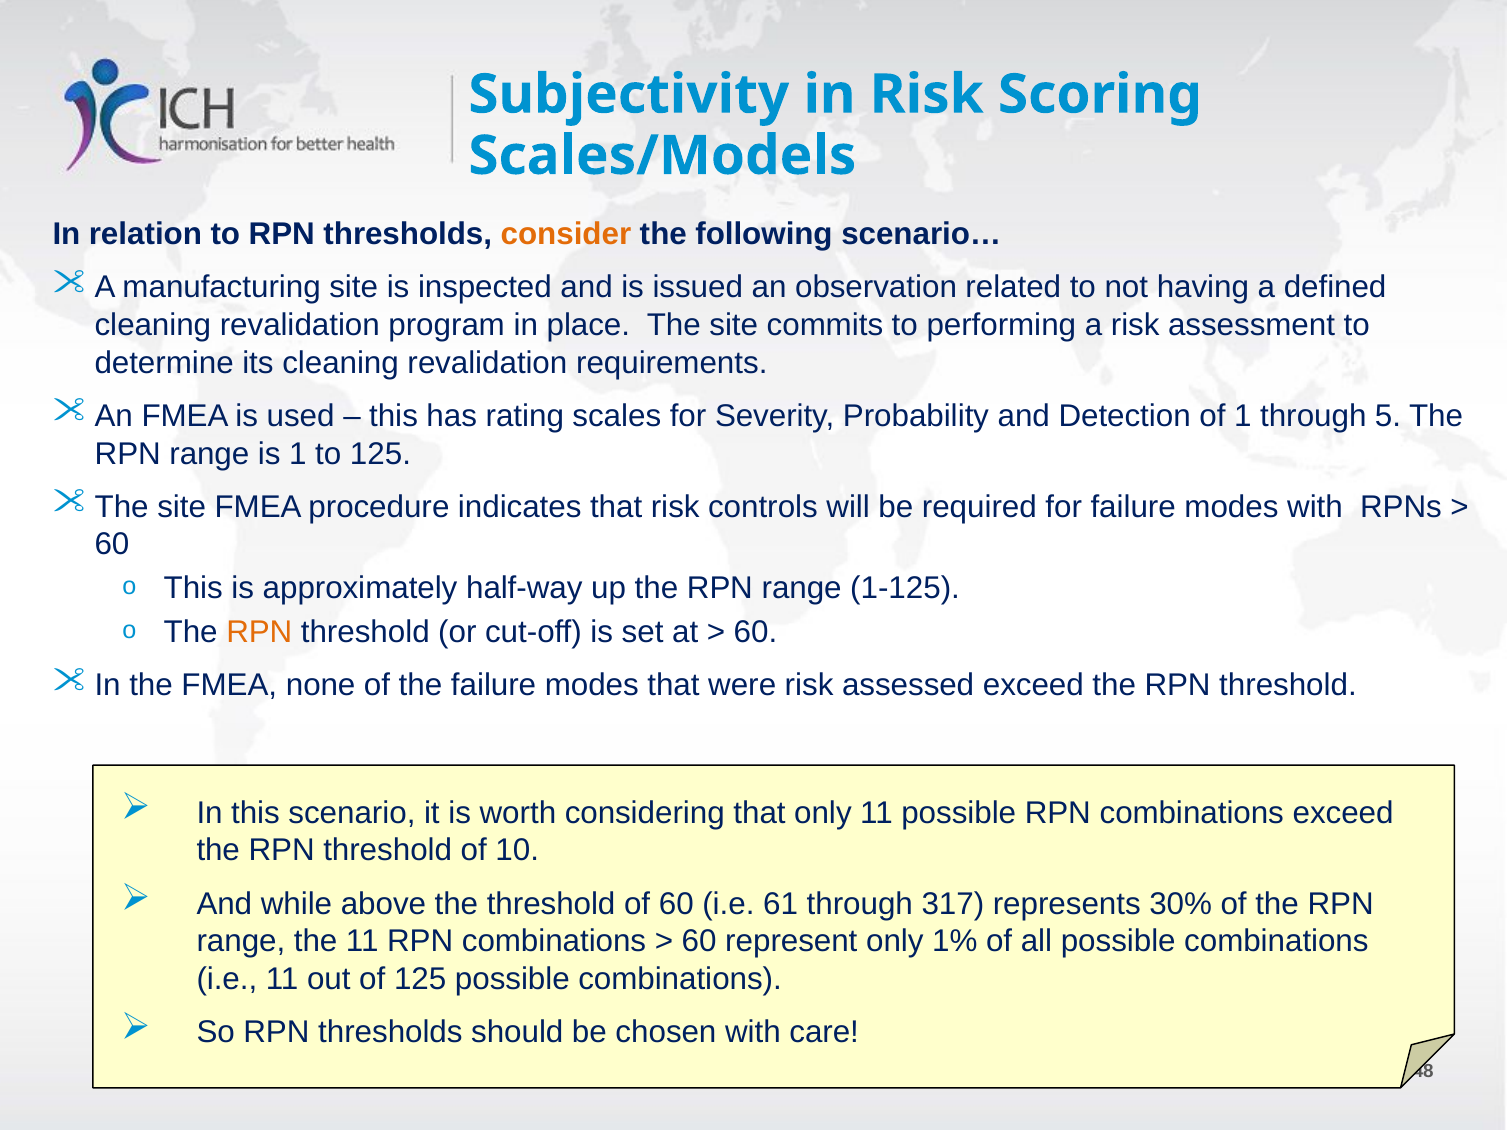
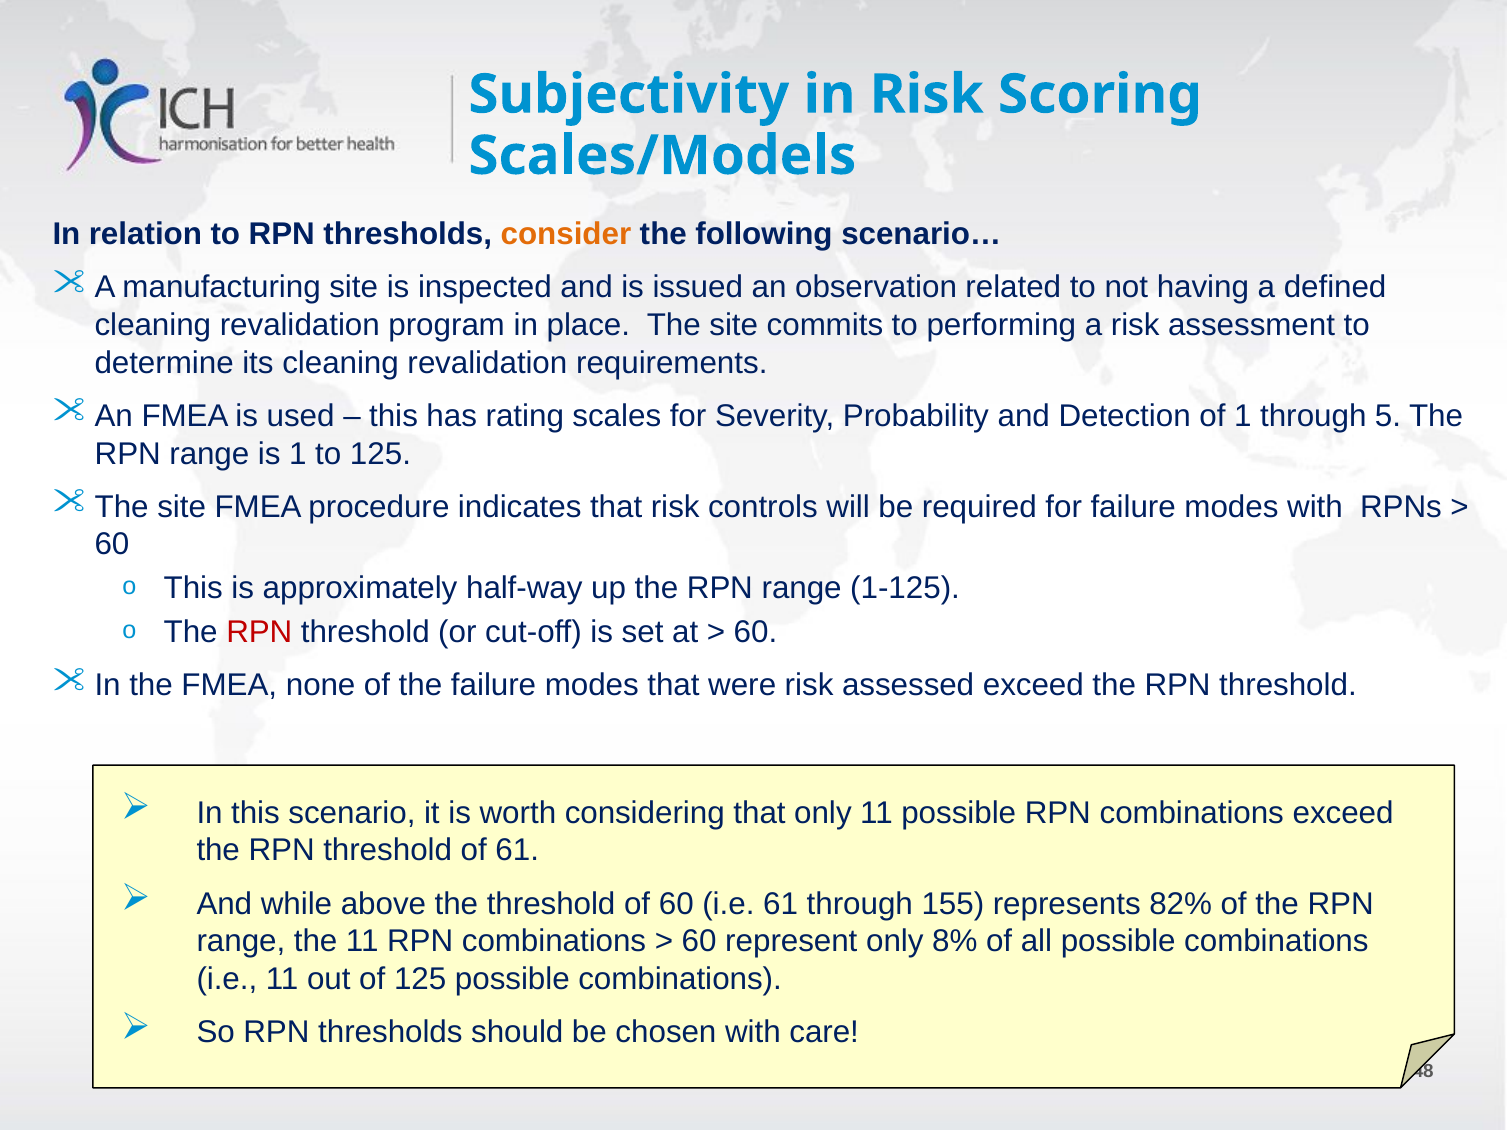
RPN at (259, 632) colour: orange -> red
of 10: 10 -> 61
317: 317 -> 155
30%: 30% -> 82%
1%: 1% -> 8%
